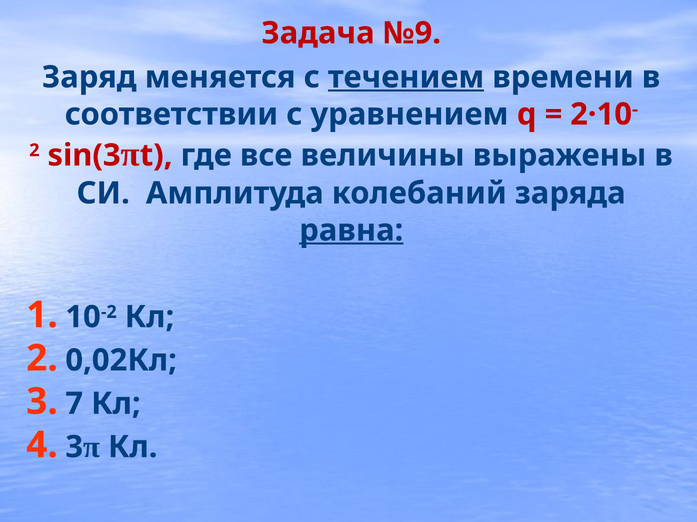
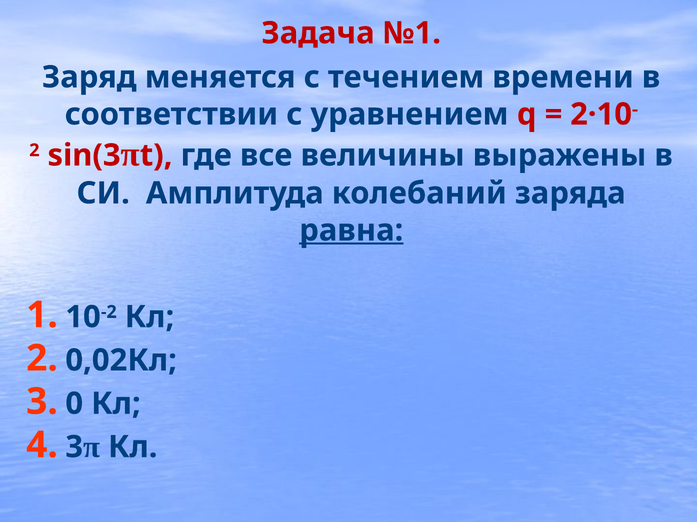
№9: №9 -> №1
течением underline: present -> none
7: 7 -> 0
